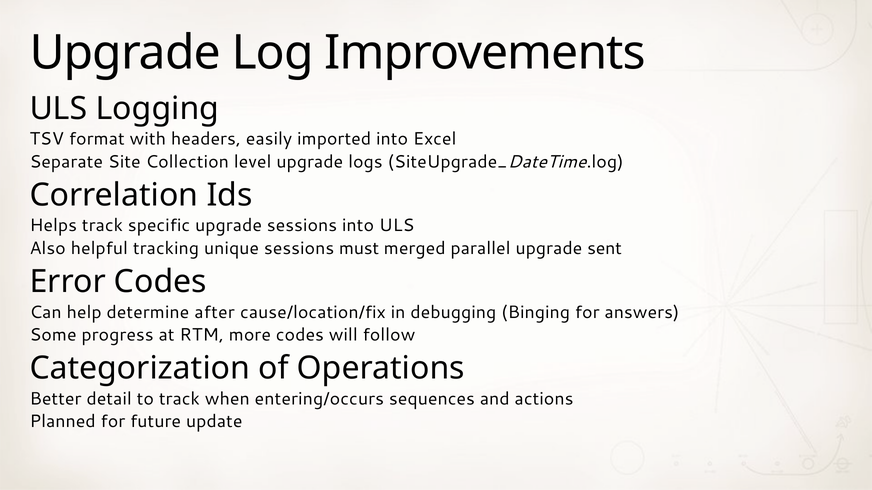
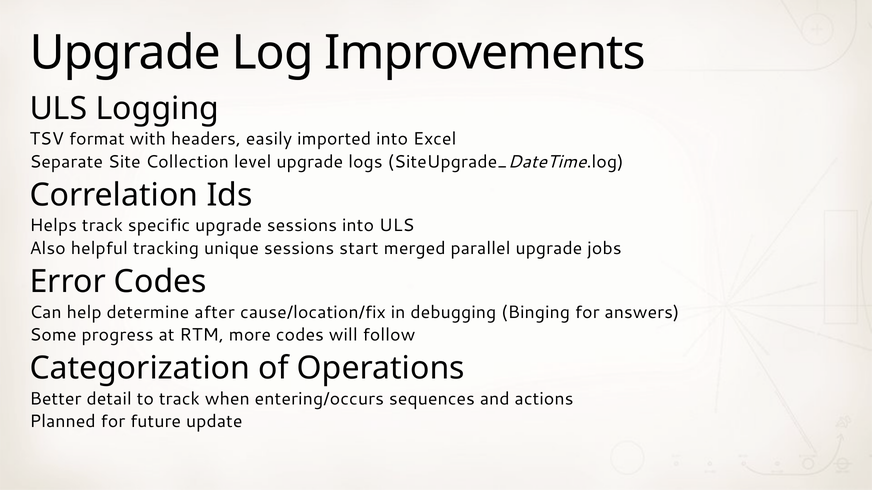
must: must -> start
sent: sent -> jobs
